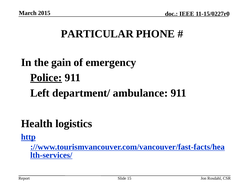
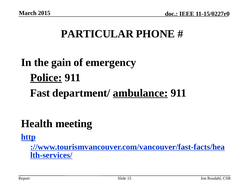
Left: Left -> Fast
ambulance underline: none -> present
logistics: logistics -> meeting
